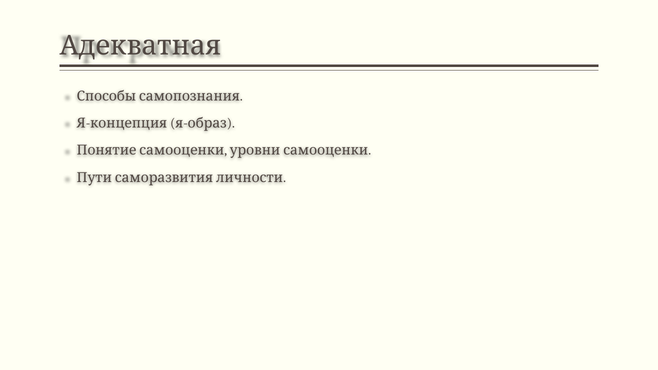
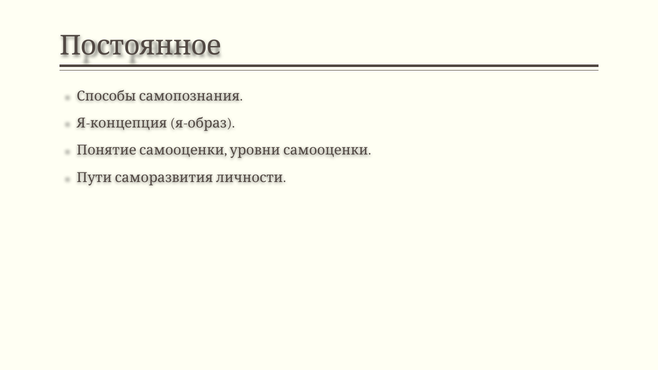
Адекватная: Адекватная -> Постоянное
